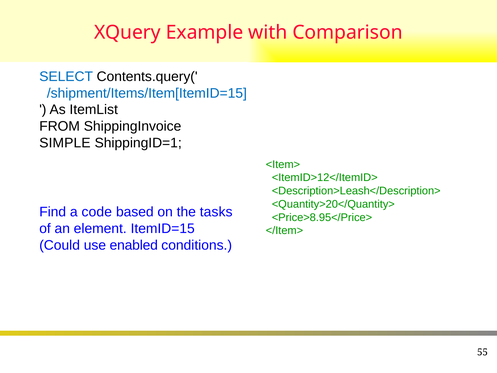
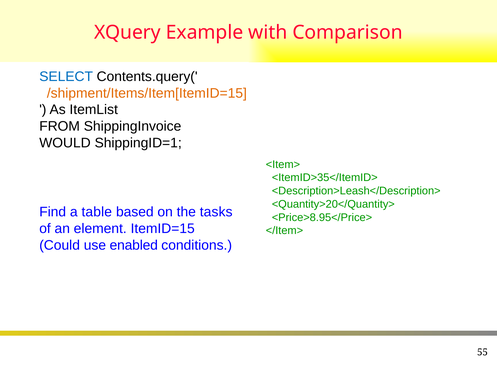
/shipment/Items/Item[ItemID=15 colour: blue -> orange
SIMPLE: SIMPLE -> WOULD
<ItemID>12</ItemID>: <ItemID>12</ItemID> -> <ItemID>35</ItemID>
code: code -> table
